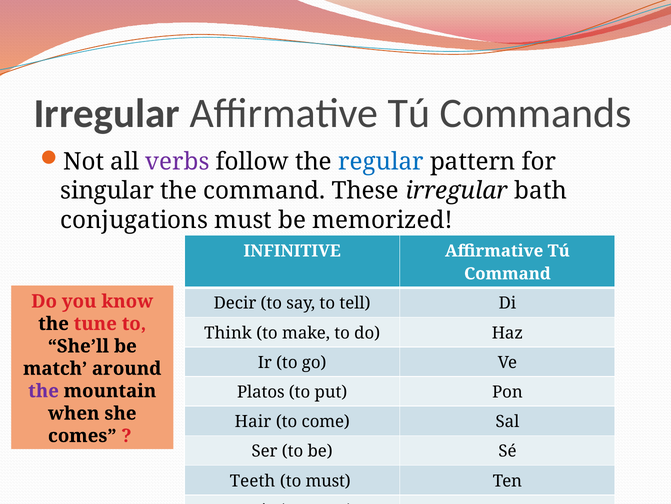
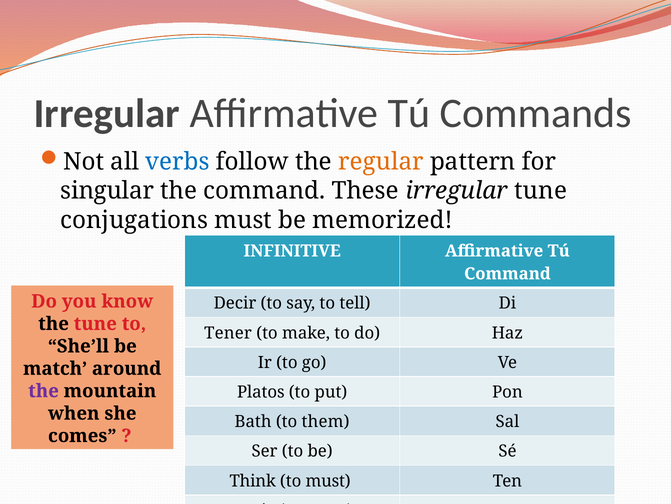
verbs colour: purple -> blue
regular colour: blue -> orange
irregular bath: bath -> tune
Think: Think -> Tener
Hair: Hair -> Bath
come at (326, 421): come -> them
Teeth: Teeth -> Think
